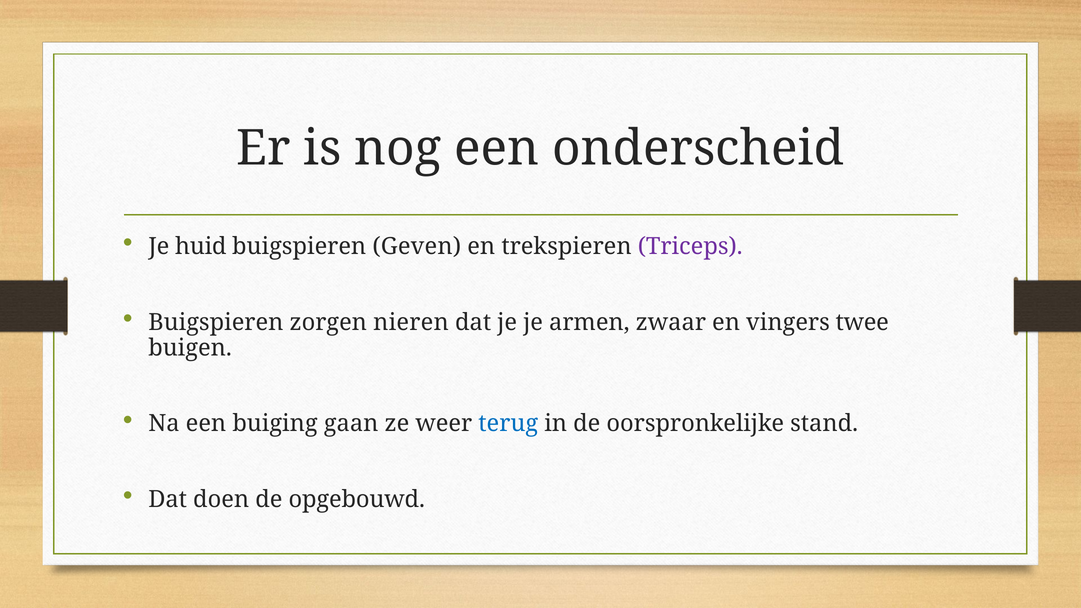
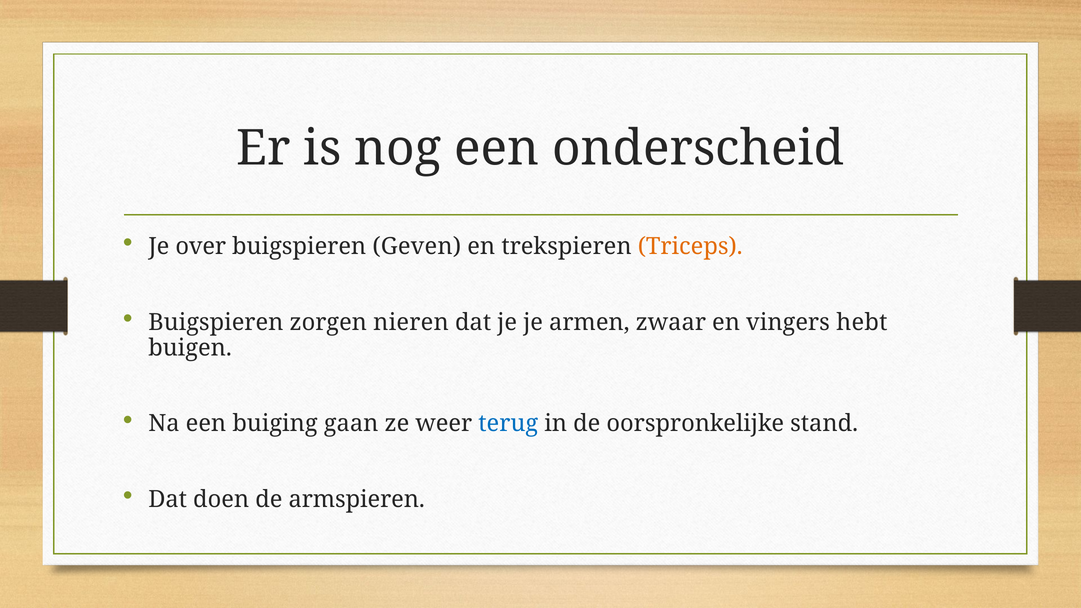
huid: huid -> over
Triceps colour: purple -> orange
twee: twee -> hebt
opgebouwd: opgebouwd -> armspieren
